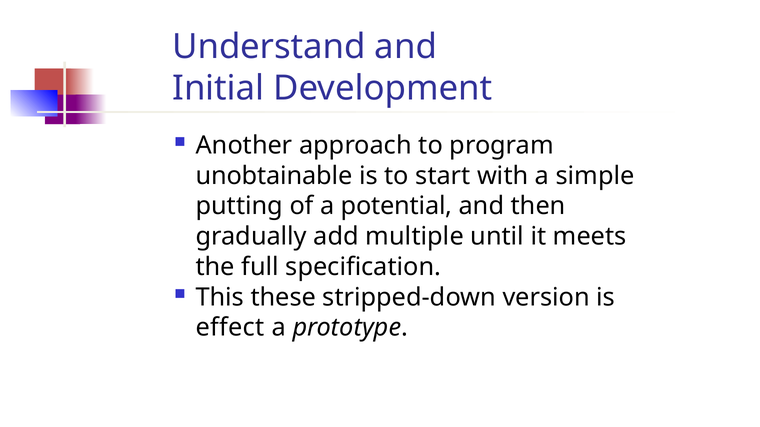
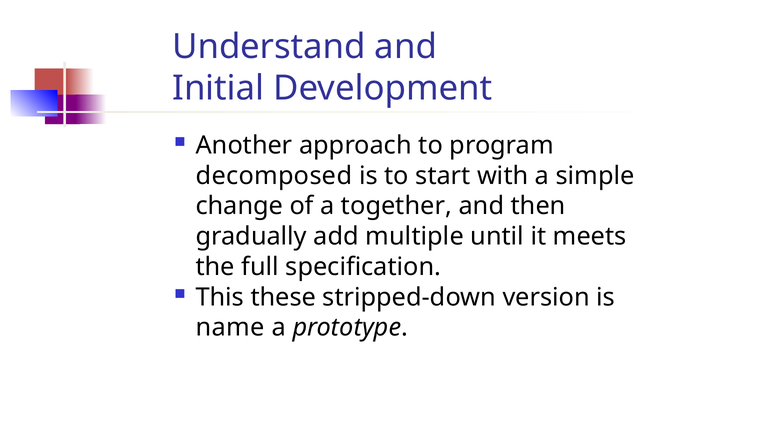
unobtainable: unobtainable -> decomposed
putting: putting -> change
potential: potential -> together
effect: effect -> name
